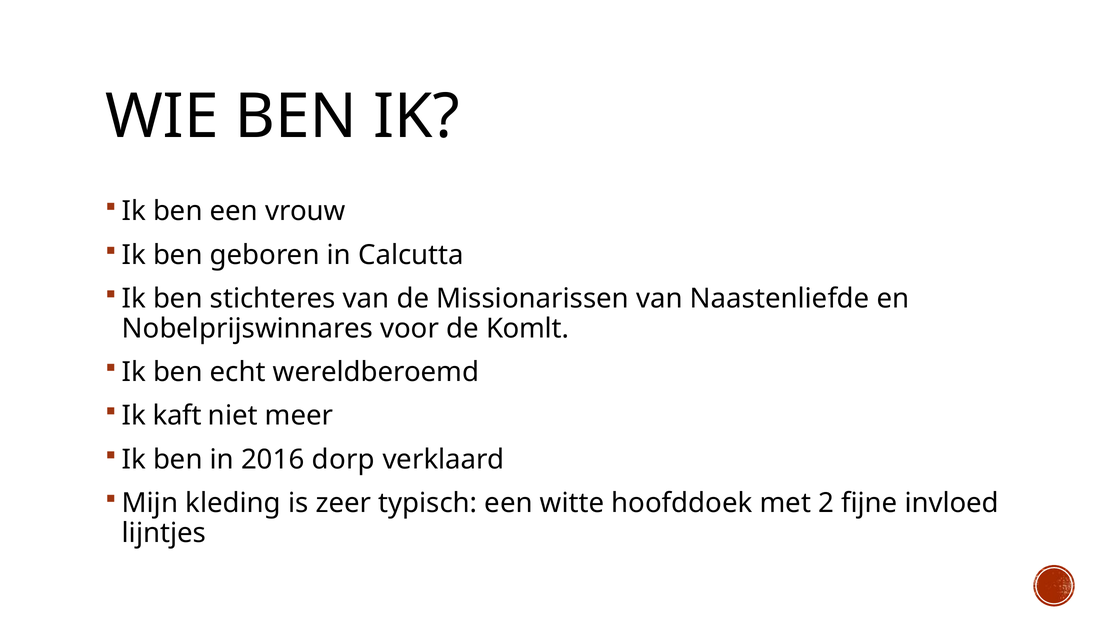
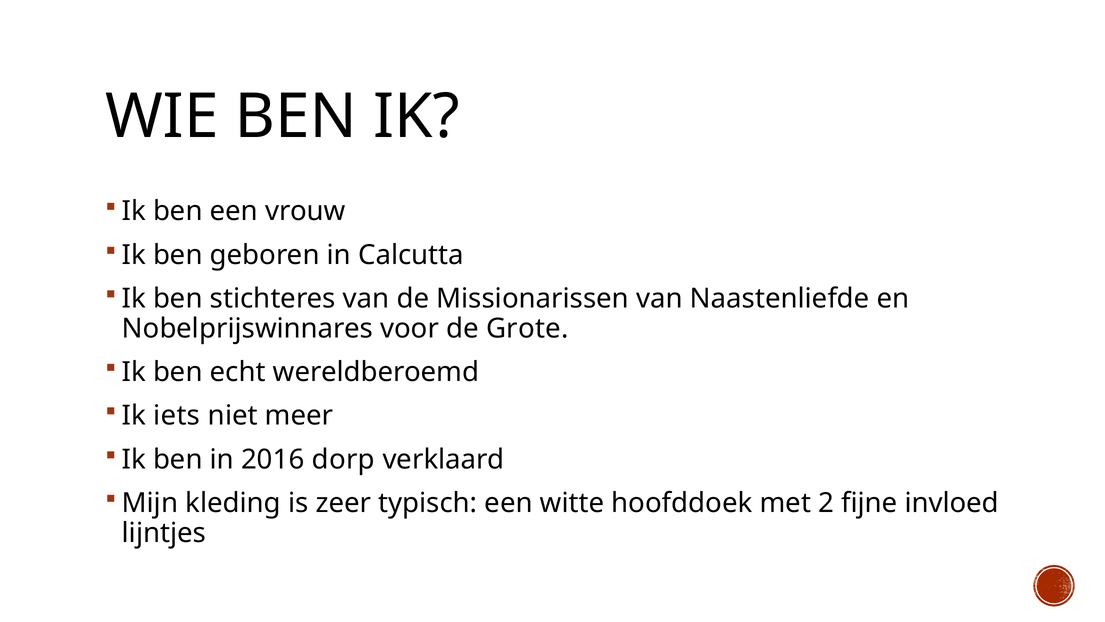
Komlt: Komlt -> Grote
kaft: kaft -> iets
